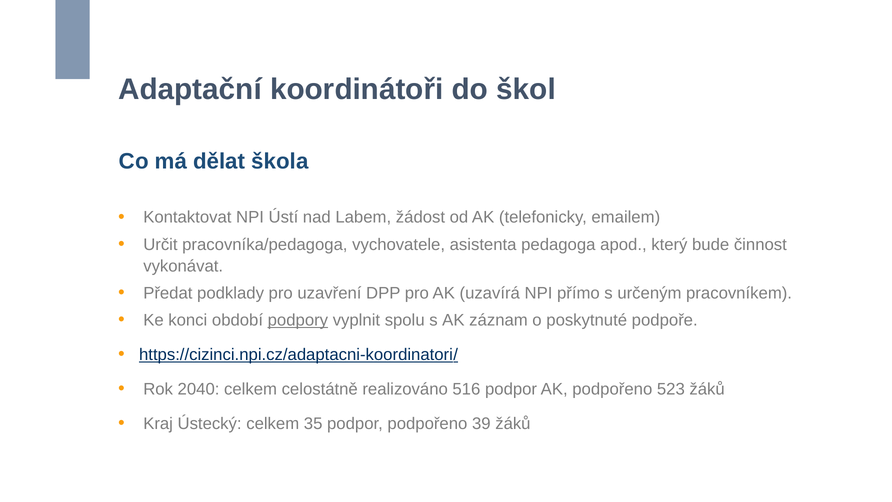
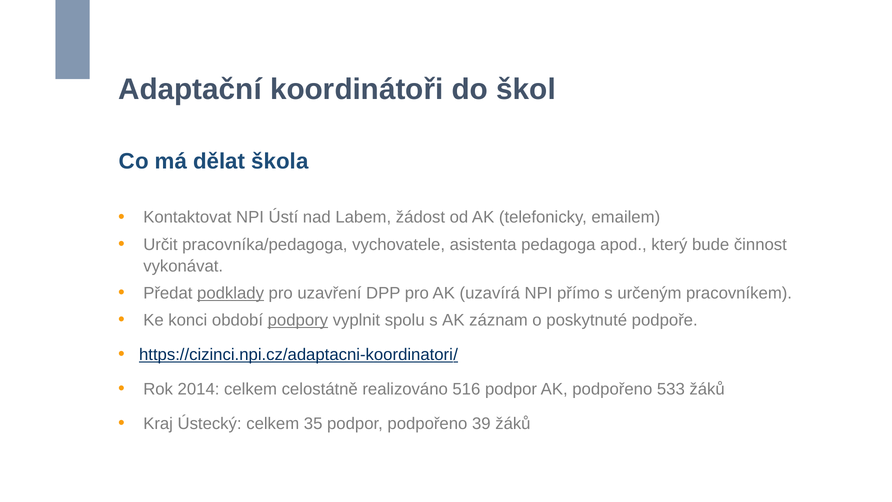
podklady underline: none -> present
2040: 2040 -> 2014
523: 523 -> 533
